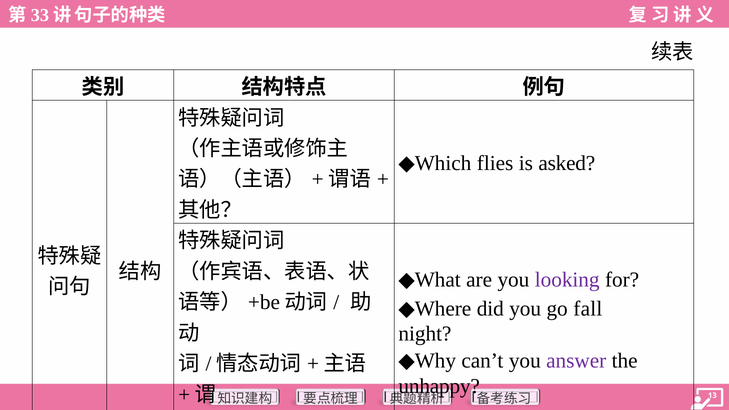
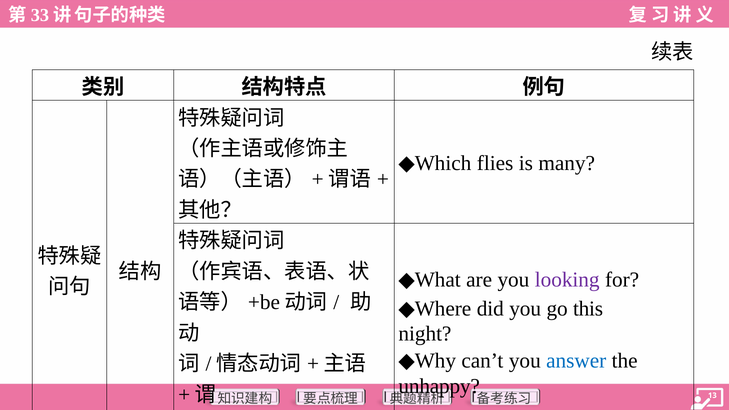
asked: asked -> many
fall: fall -> this
answer colour: purple -> blue
